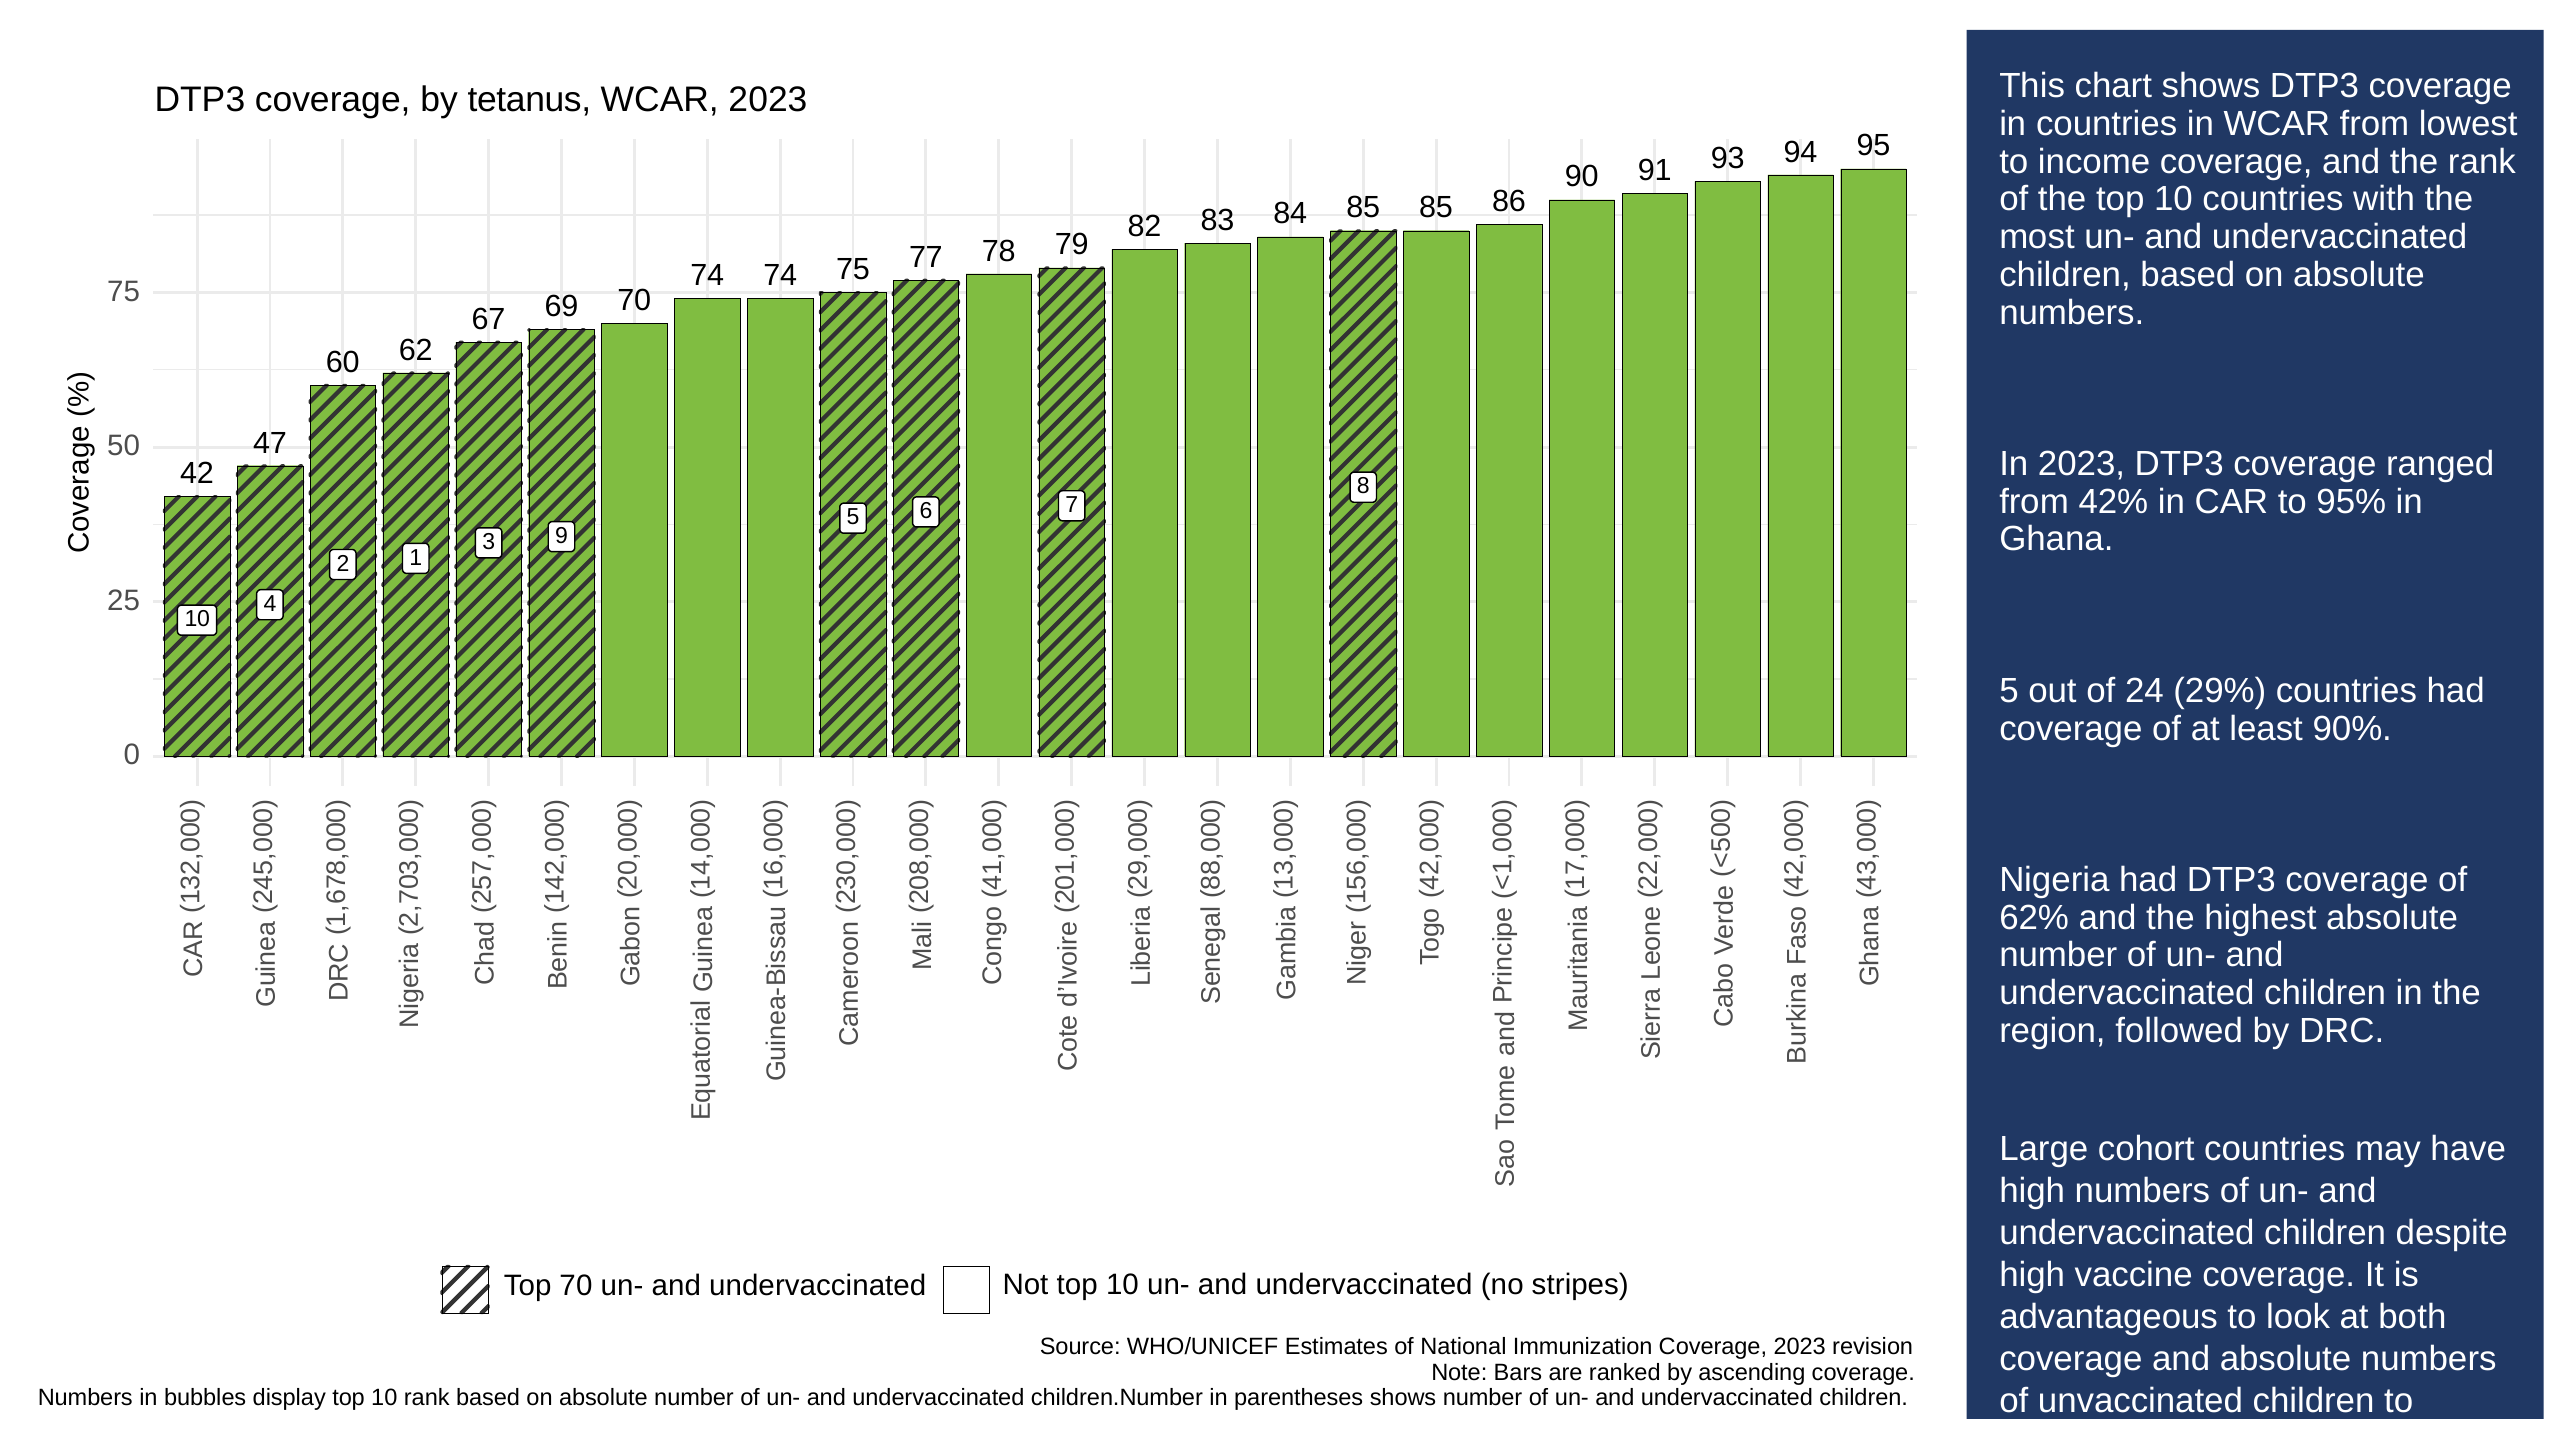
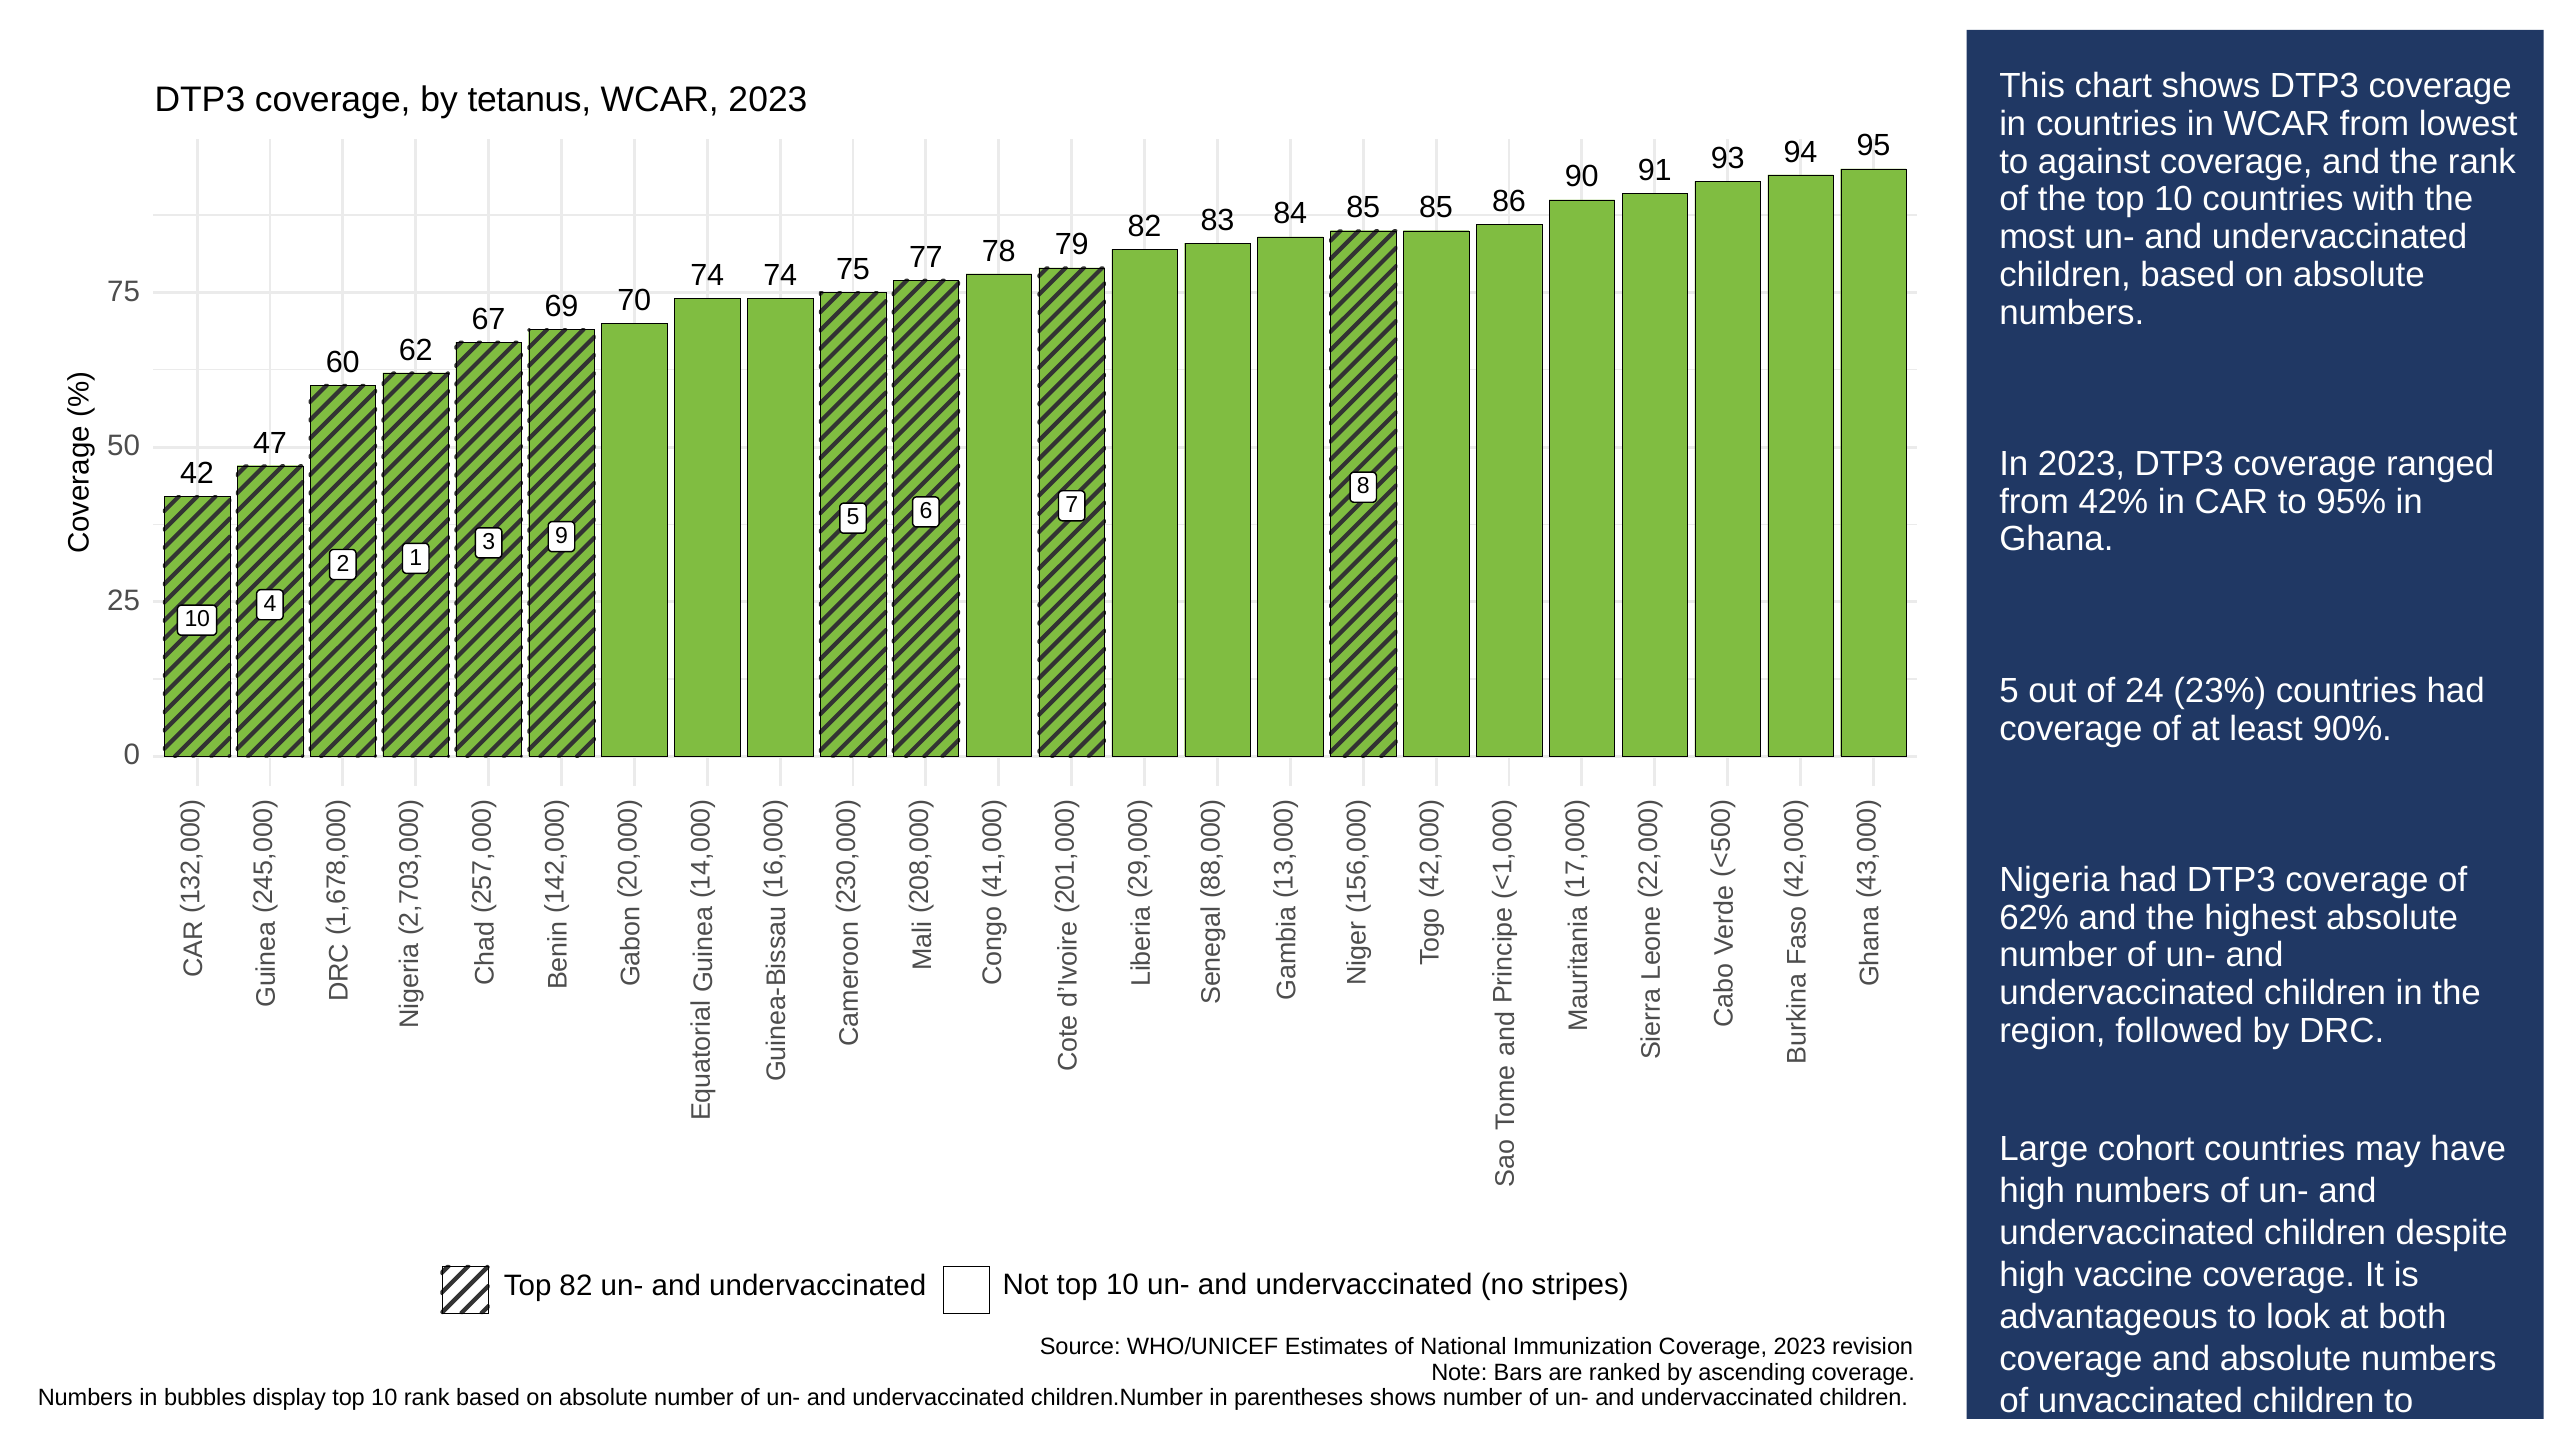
income: income -> against
29%: 29% -> 23%
Top 70: 70 -> 82
